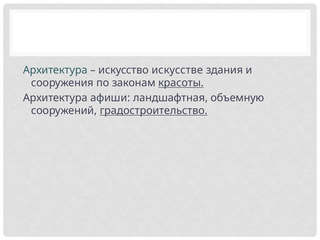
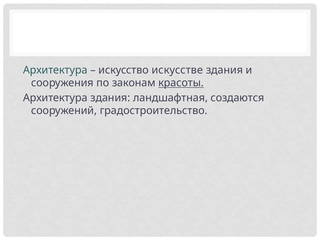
Архитектура афиши: афиши -> здания
объемную: объемную -> создаются
градостроительство underline: present -> none
